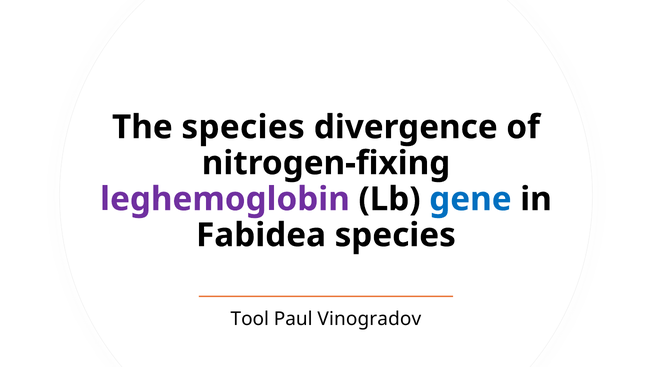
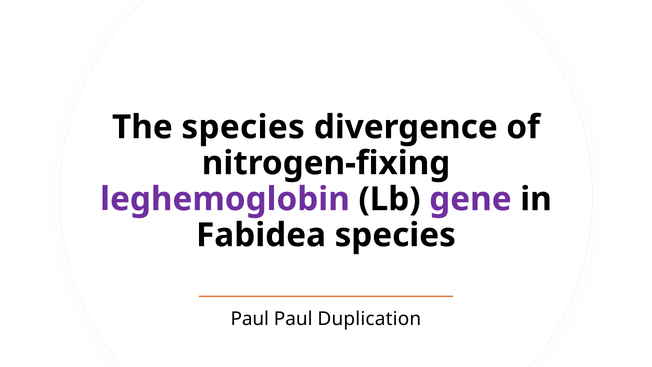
gene colour: blue -> purple
Tool at (250, 319): Tool -> Paul
Vinogradov: Vinogradov -> Duplication
